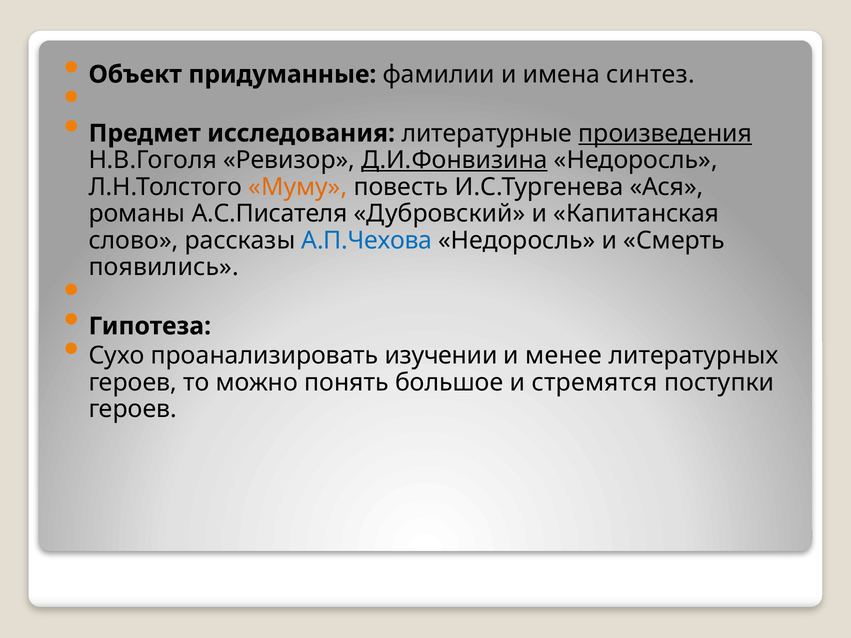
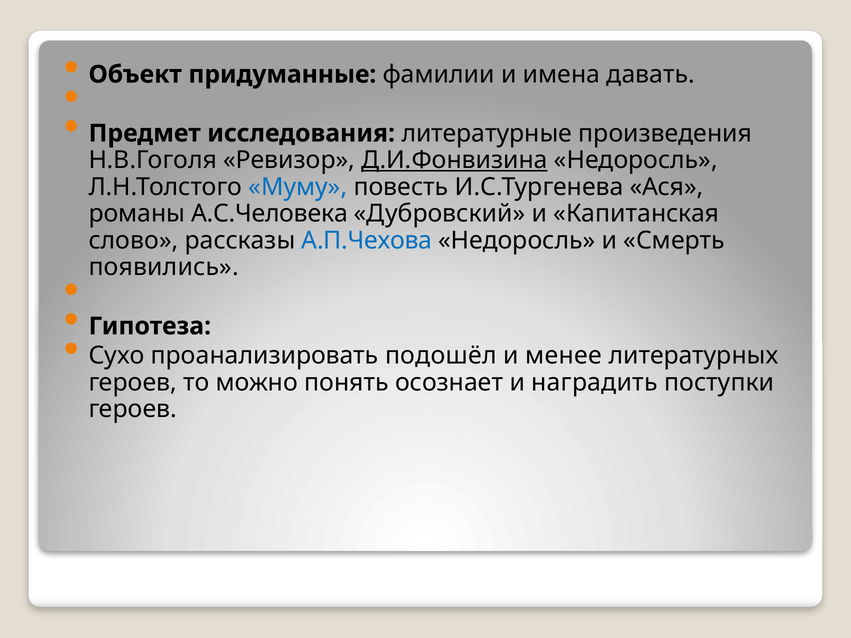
синтез: синтез -> давать
произведения underline: present -> none
Муму colour: orange -> blue
А.С.Писателя: А.С.Писателя -> А.С.Человека
изучении: изучении -> подошёл
большое: большое -> осознает
стремятся: стремятся -> наградить
